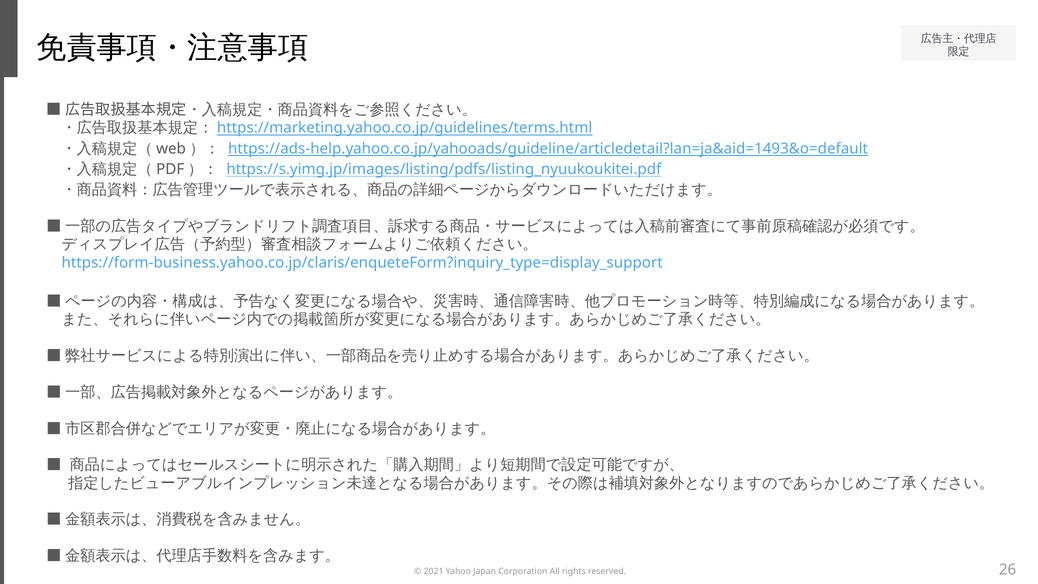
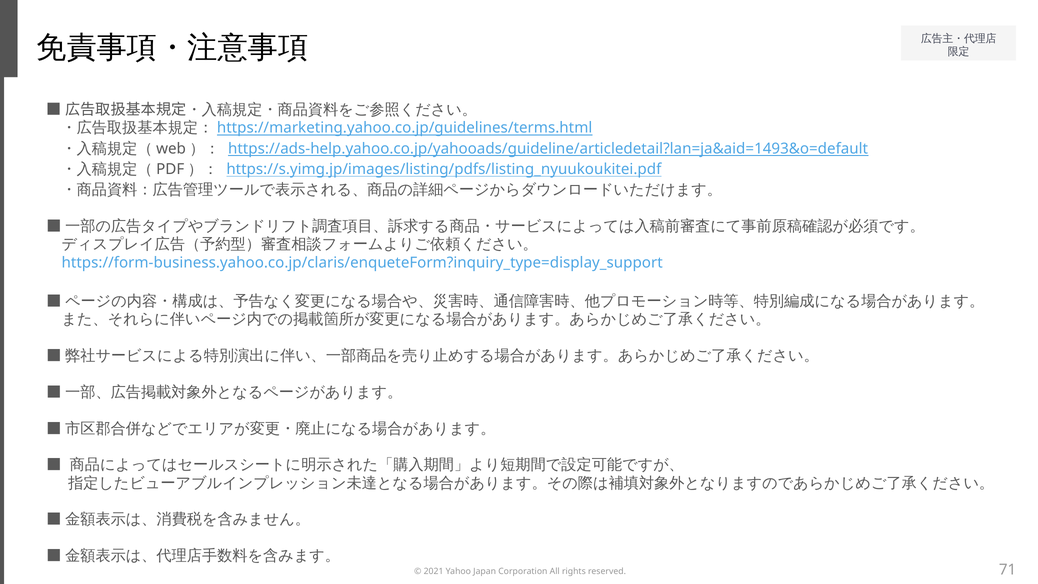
26: 26 -> 71
